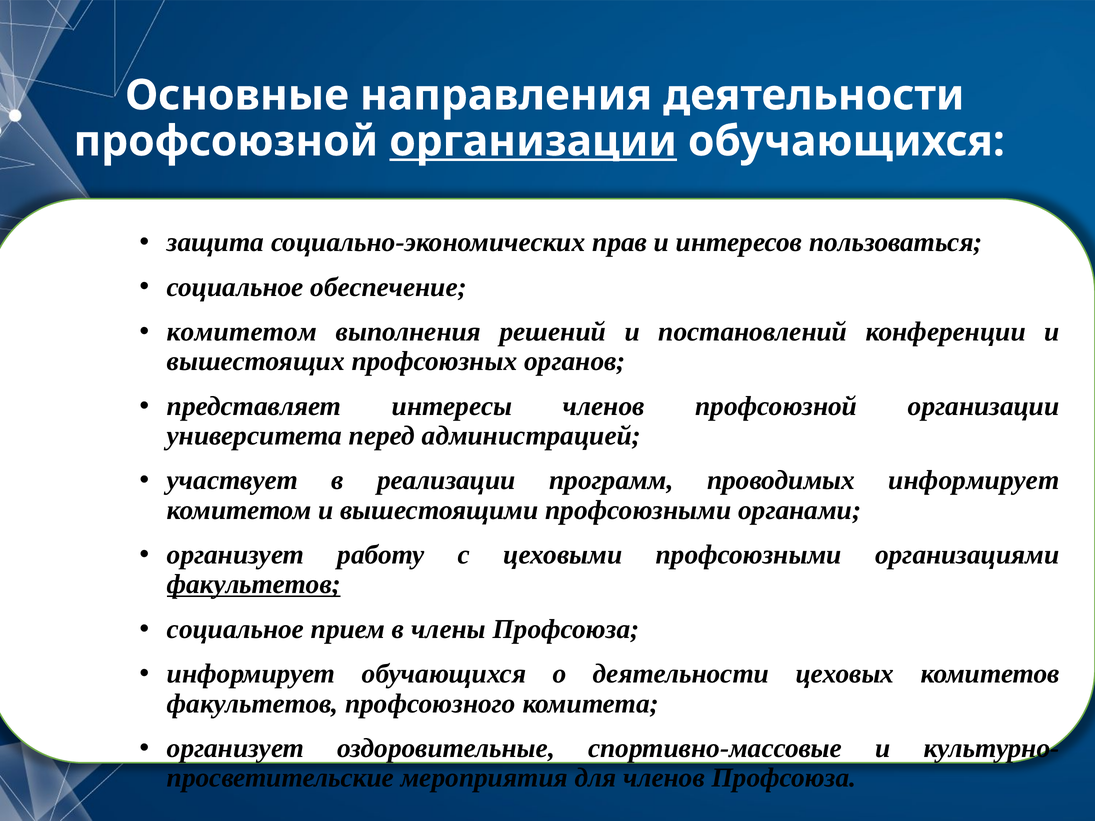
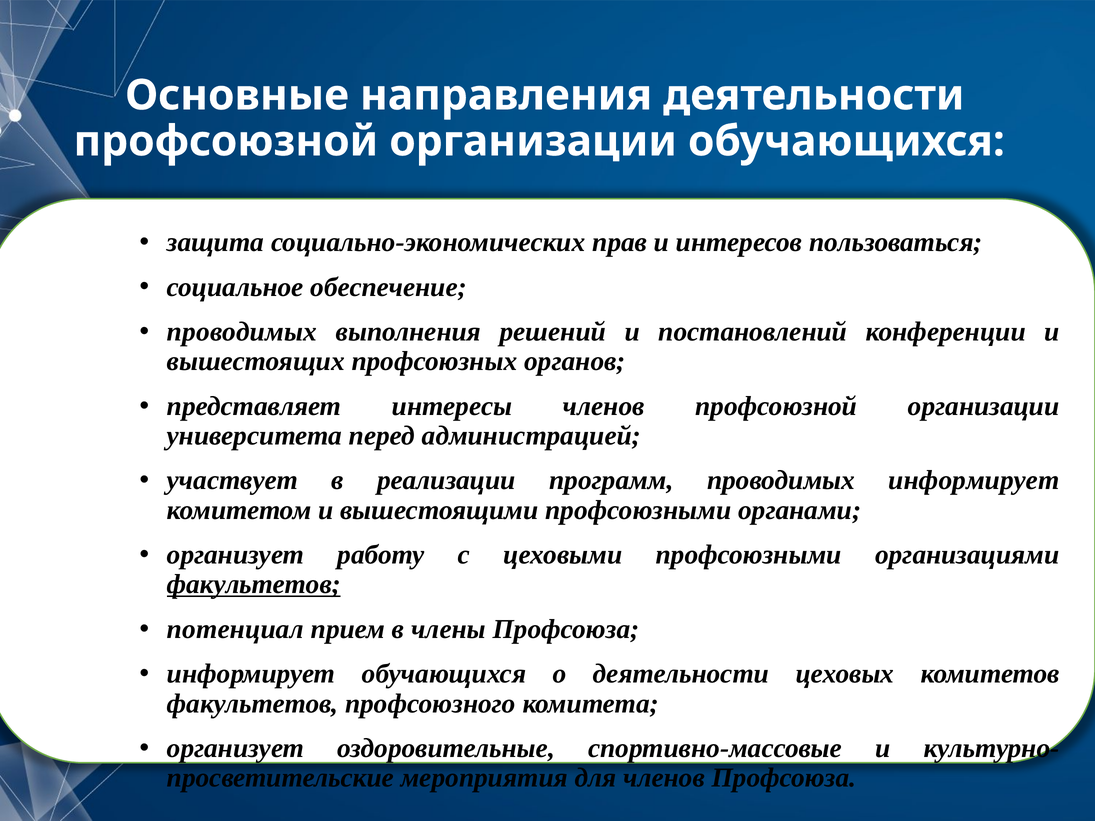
организации at (533, 141) underline: present -> none
комитетом at (242, 332): комитетом -> проводимых
социальное at (235, 629): социальное -> потенциал
